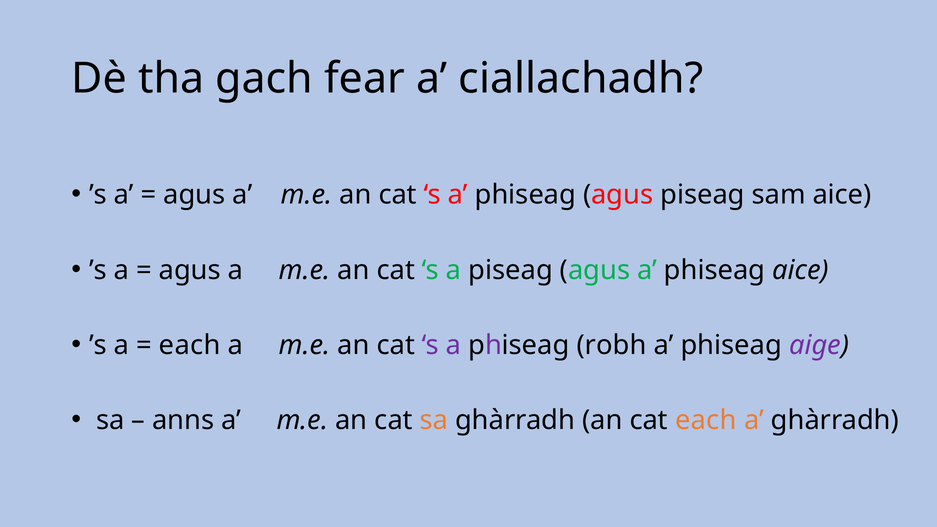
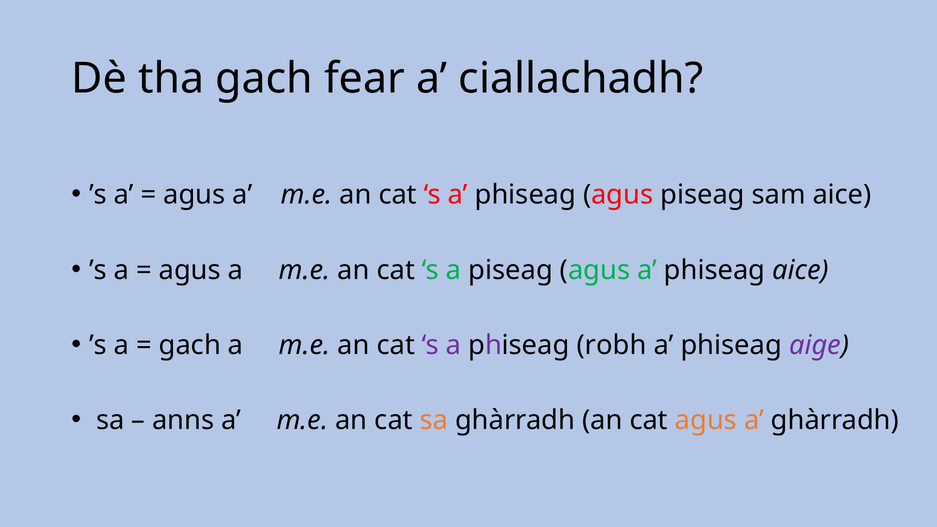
each at (190, 345): each -> gach
cat each: each -> agus
